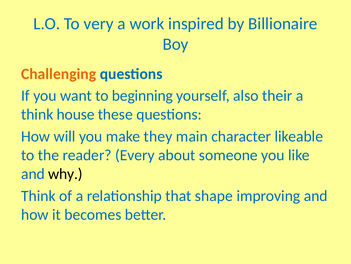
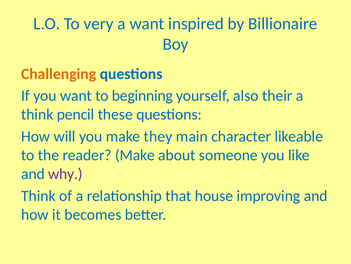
a work: work -> want
house: house -> pencil
reader Every: Every -> Make
why colour: black -> purple
shape: shape -> house
